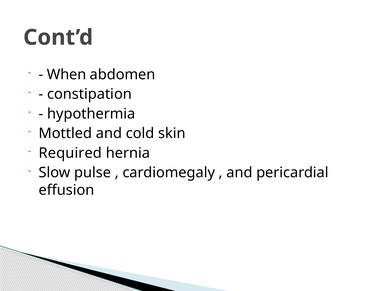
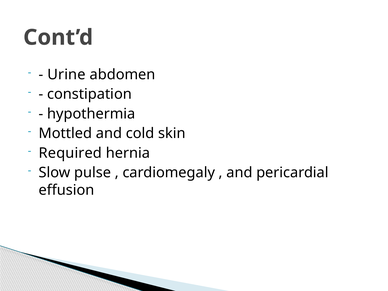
When: When -> Urine
